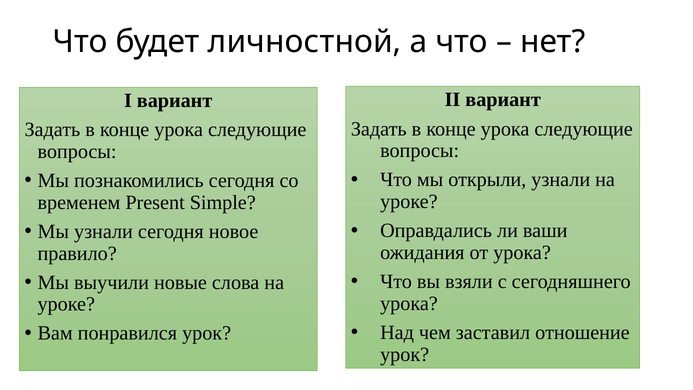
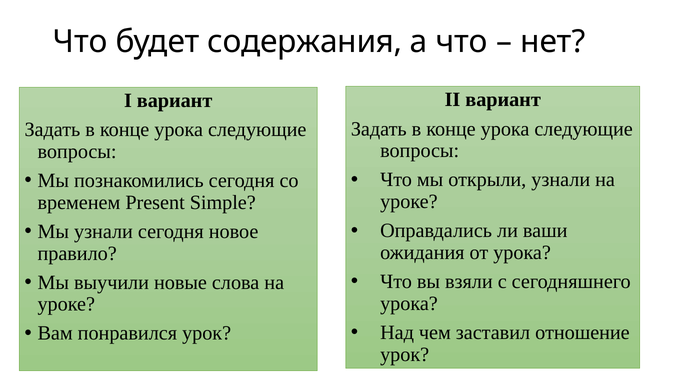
личностной: личностной -> содержания
